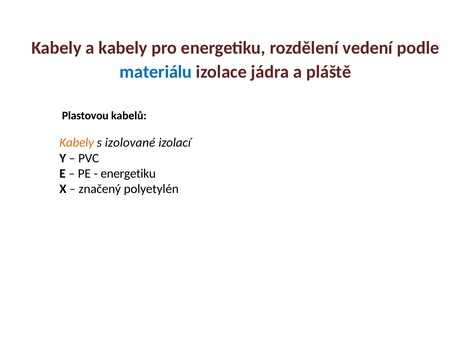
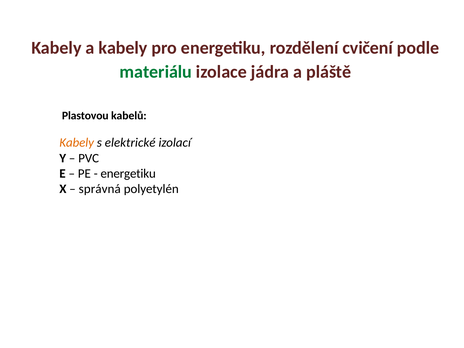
vedení: vedení -> cvičení
materiálu colour: blue -> green
izolované: izolované -> elektrické
značený: značený -> správná
